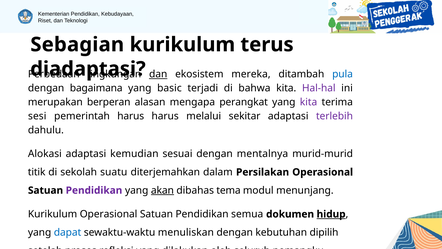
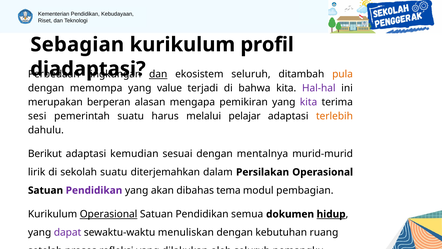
terus: terus -> profil
ekosistem mereka: mereka -> seluruh
pula colour: blue -> orange
bagaimana: bagaimana -> memompa
basic: basic -> value
perangkat: perangkat -> pemikiran
pemerintah harus: harus -> suatu
sekitar: sekitar -> pelajar
terlebih colour: purple -> orange
Alokasi: Alokasi -> Berikut
titik: titik -> lirik
akan underline: present -> none
menunjang: menunjang -> pembagian
Operasional at (109, 214) underline: none -> present
dapat colour: blue -> purple
dipilih: dipilih -> ruang
